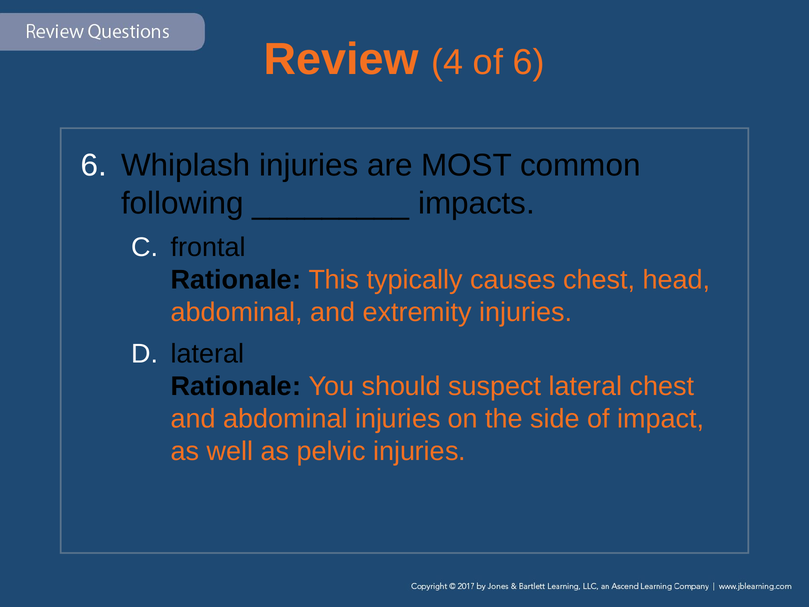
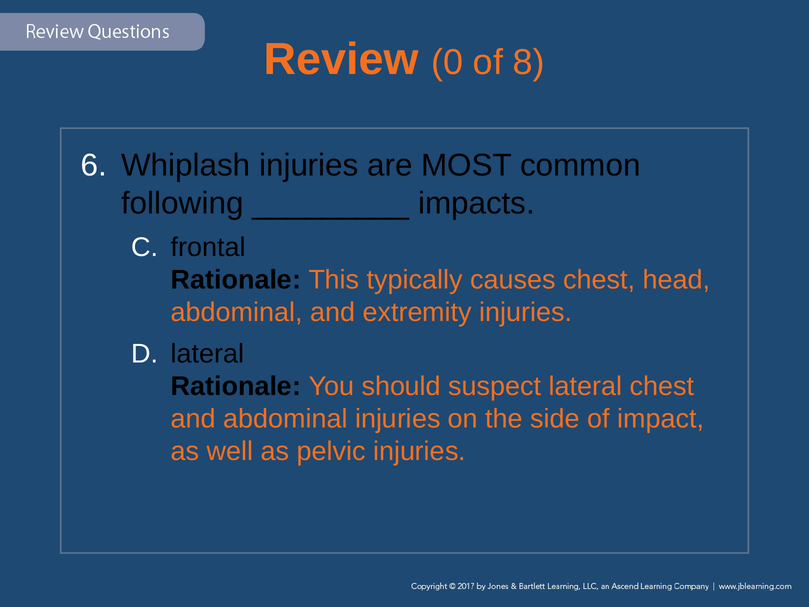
4: 4 -> 0
of 6: 6 -> 8
